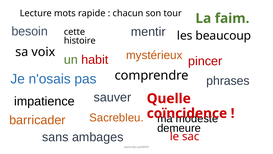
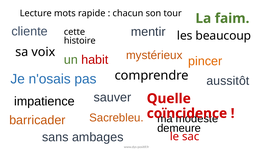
besoin: besoin -> cliente
pincer colour: red -> orange
phrases: phrases -> aussitôt
